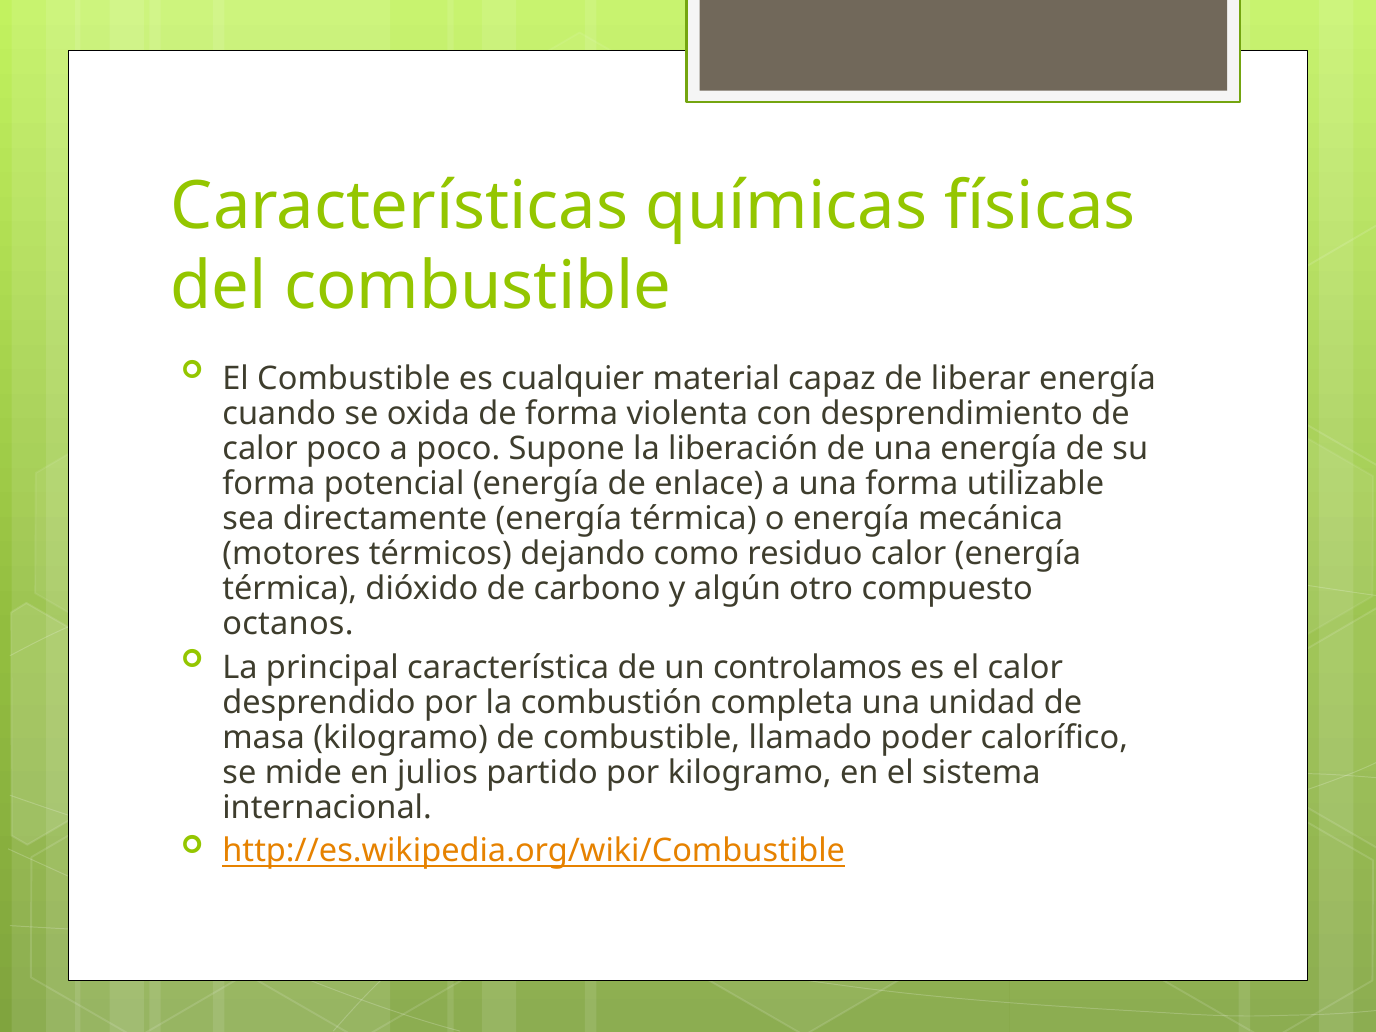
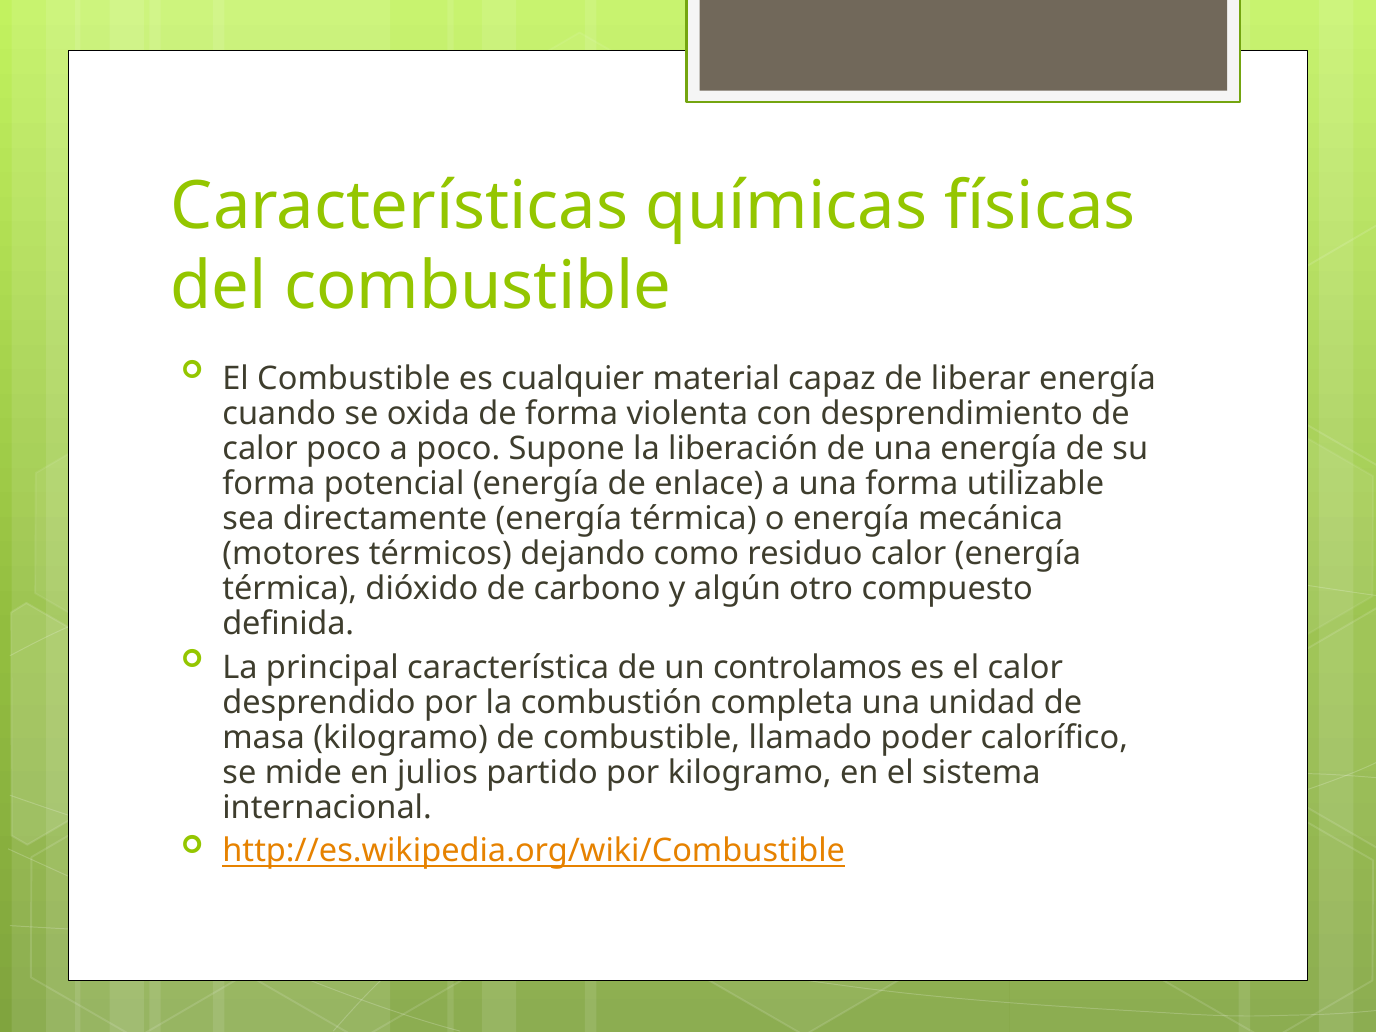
octanos: octanos -> definida
